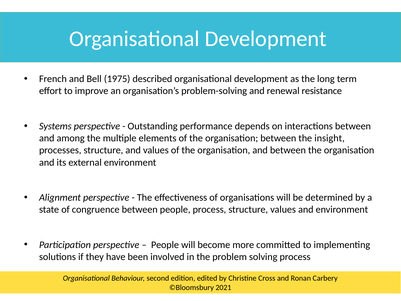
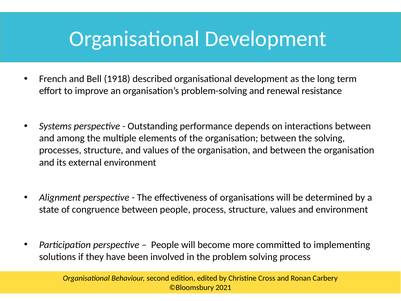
1975: 1975 -> 1918
the insight: insight -> solving
